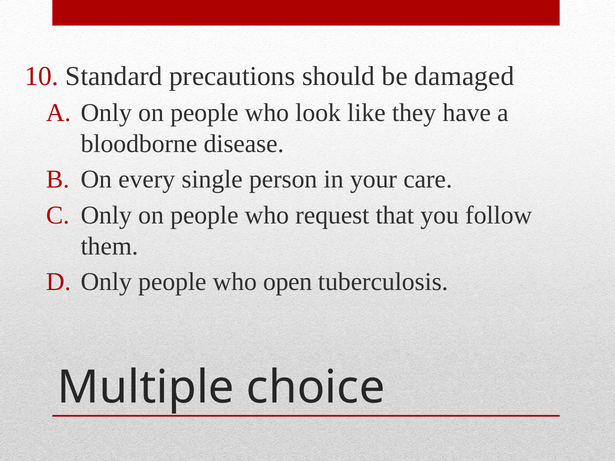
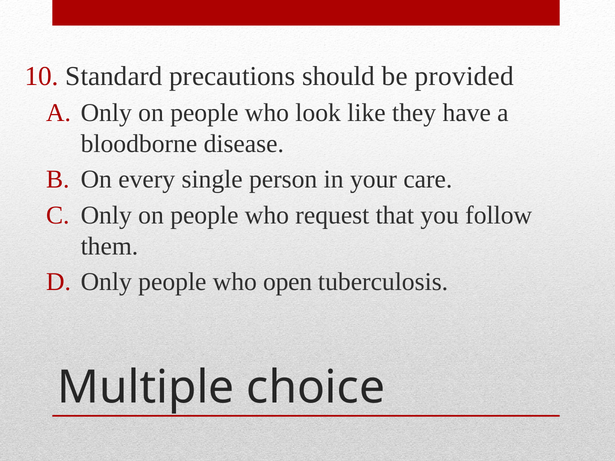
damaged: damaged -> provided
